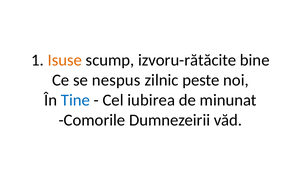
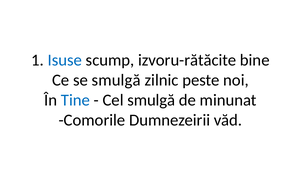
Isuse colour: orange -> blue
se nespus: nespus -> smulgă
Cel iubirea: iubirea -> smulgă
